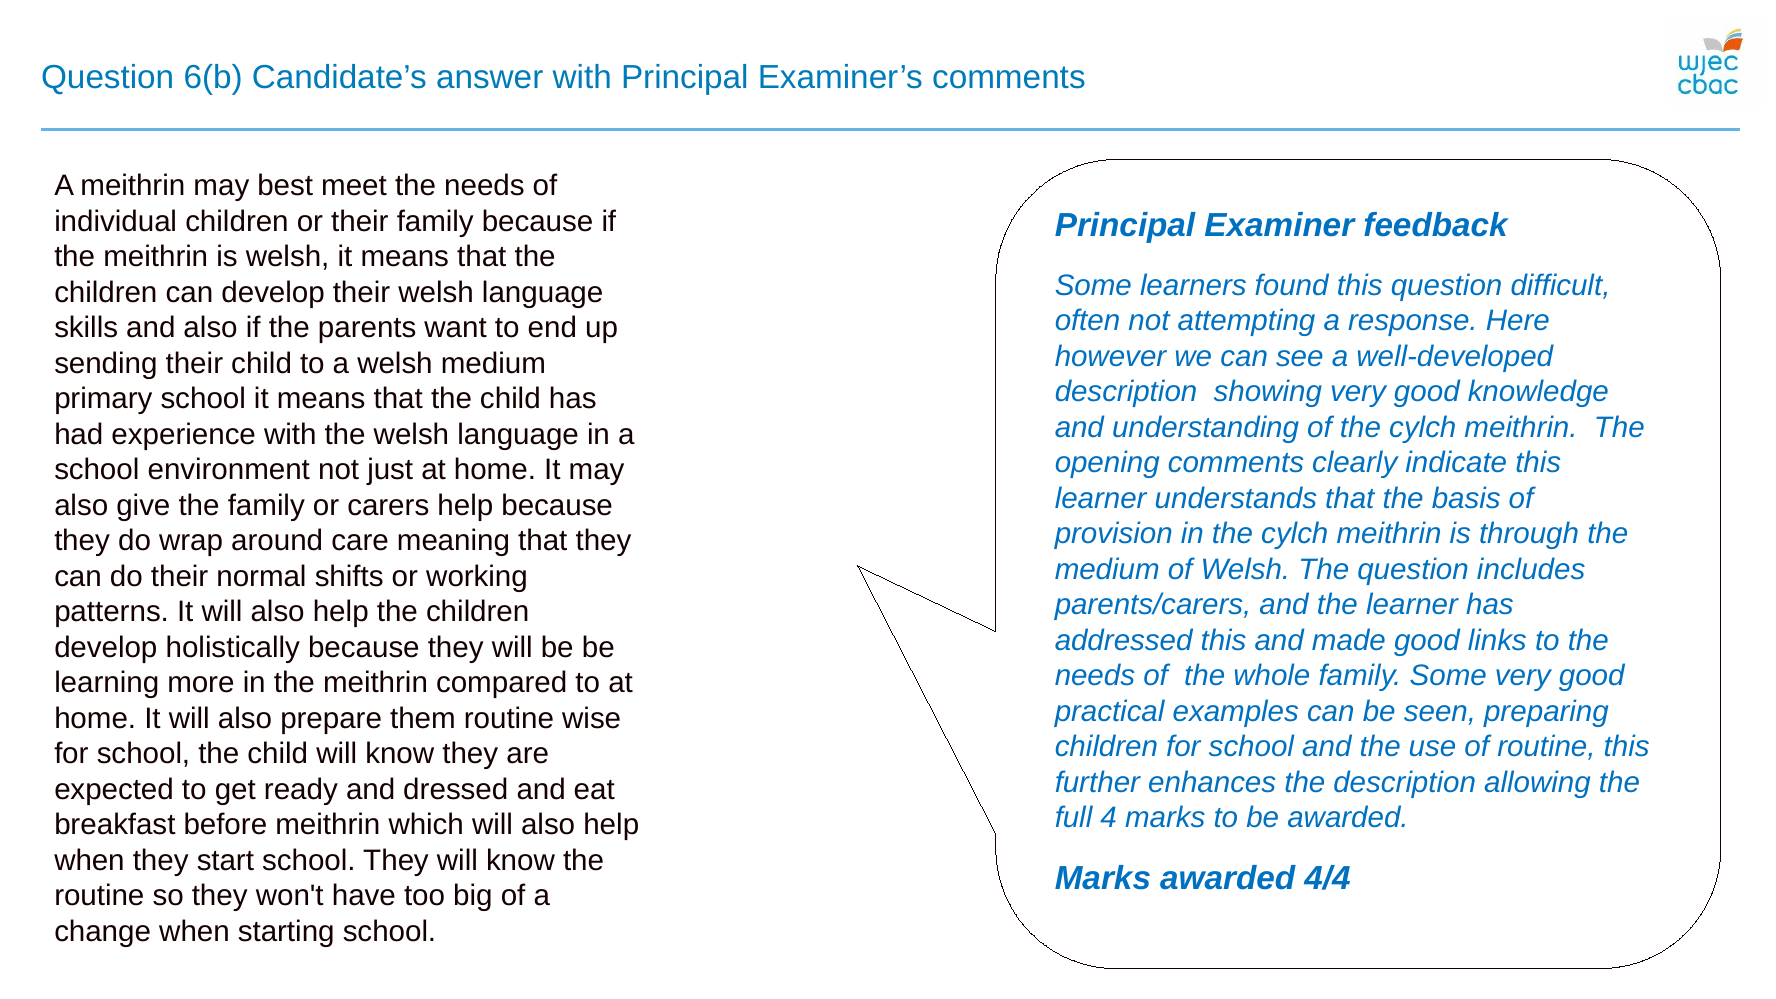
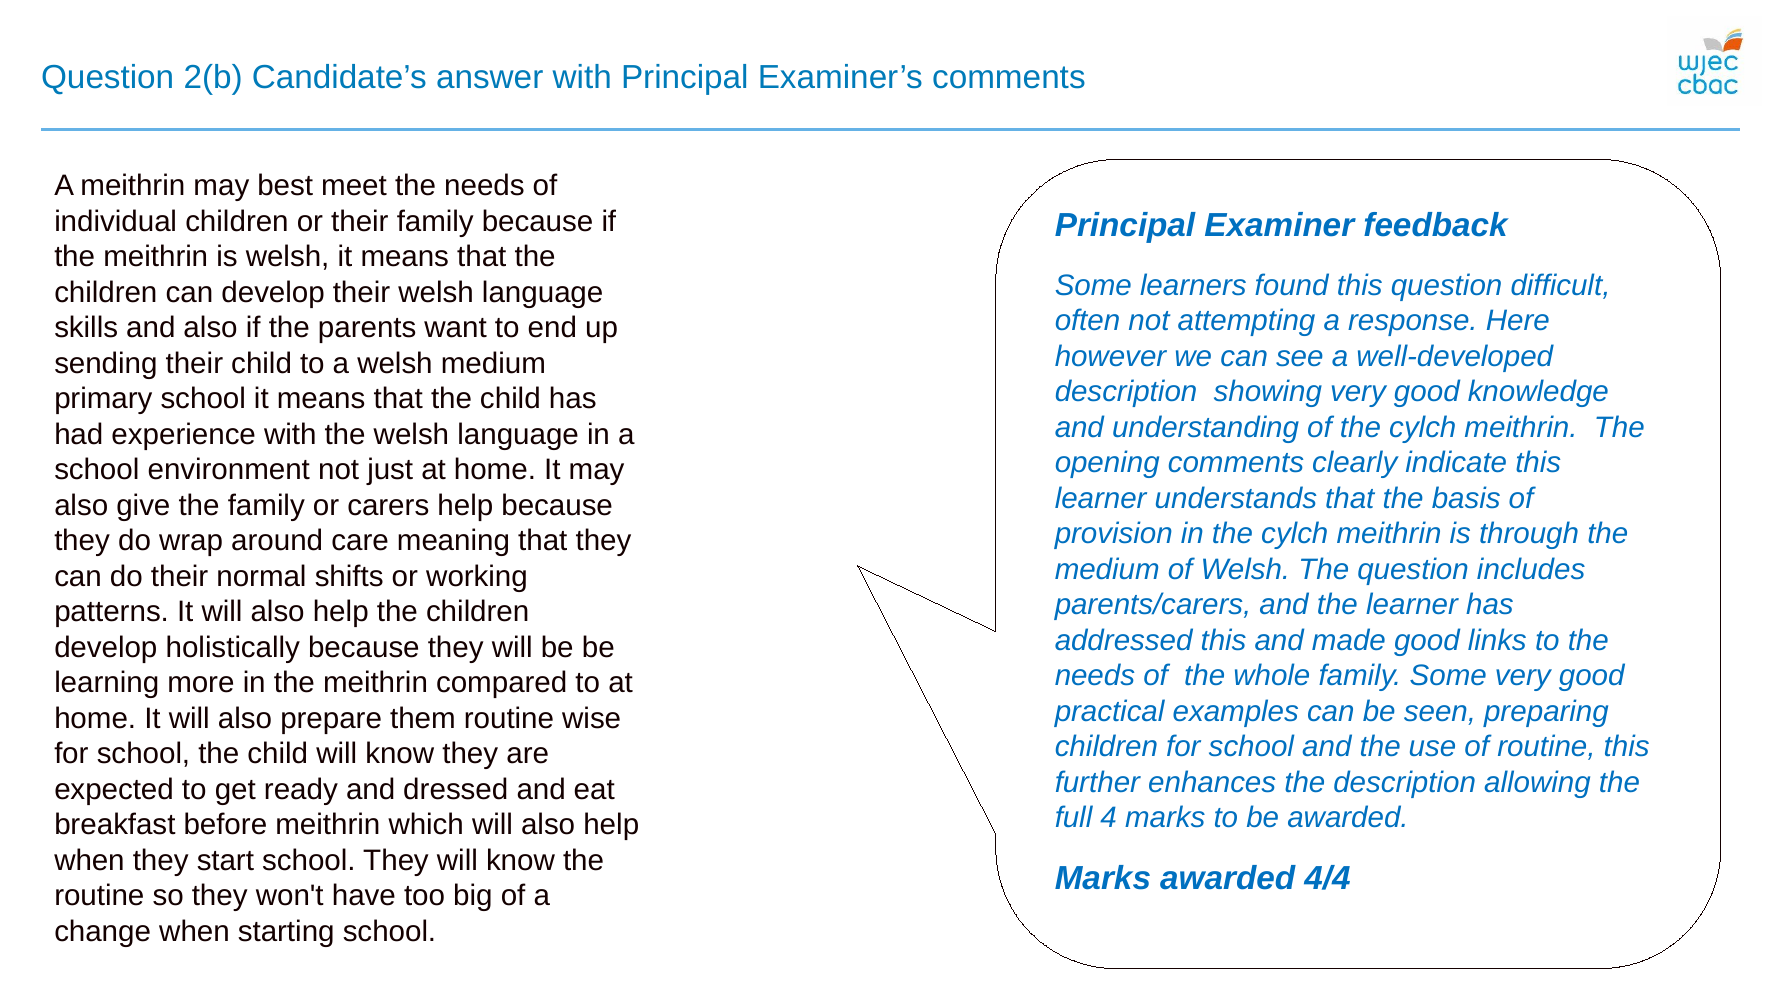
6(b: 6(b -> 2(b
